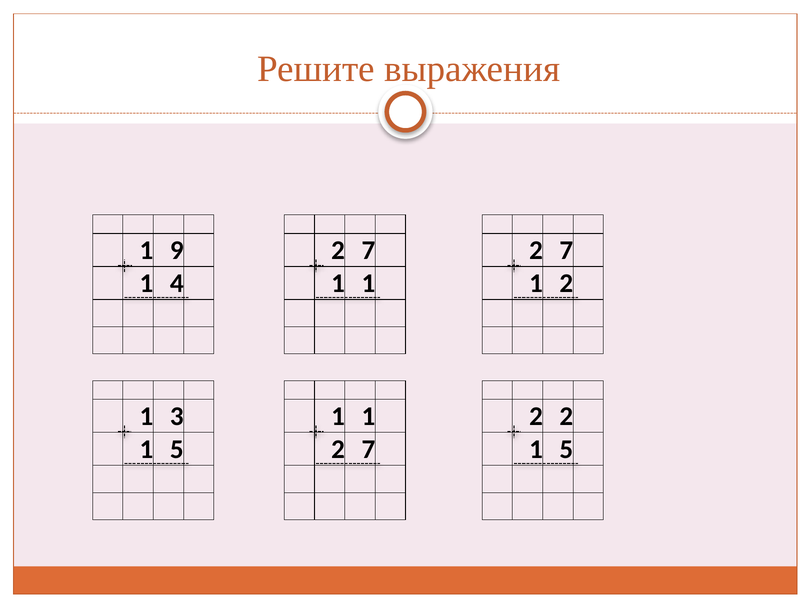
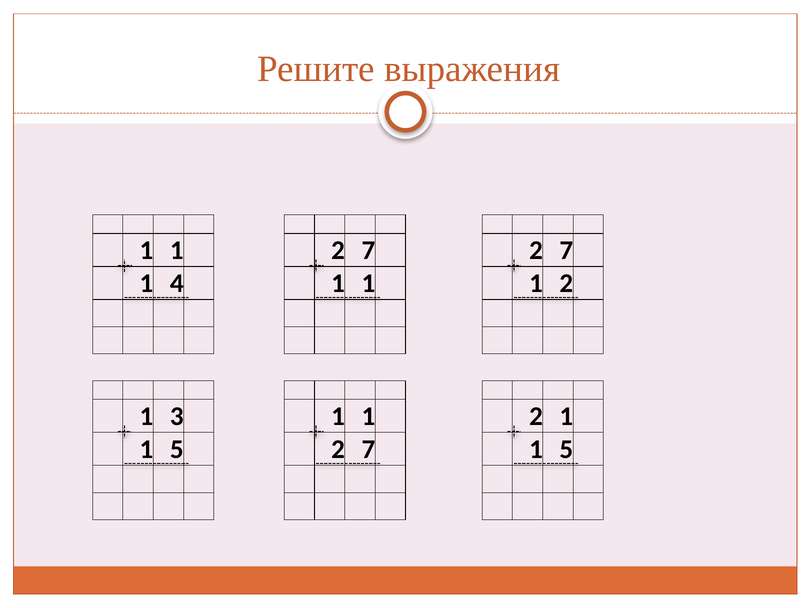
9 at (177, 250): 9 -> 1
2 2: 2 -> 1
